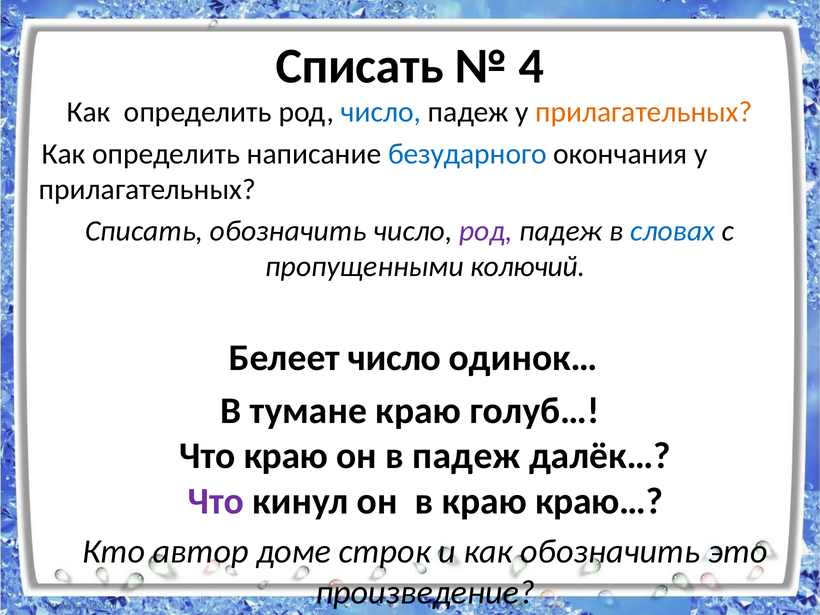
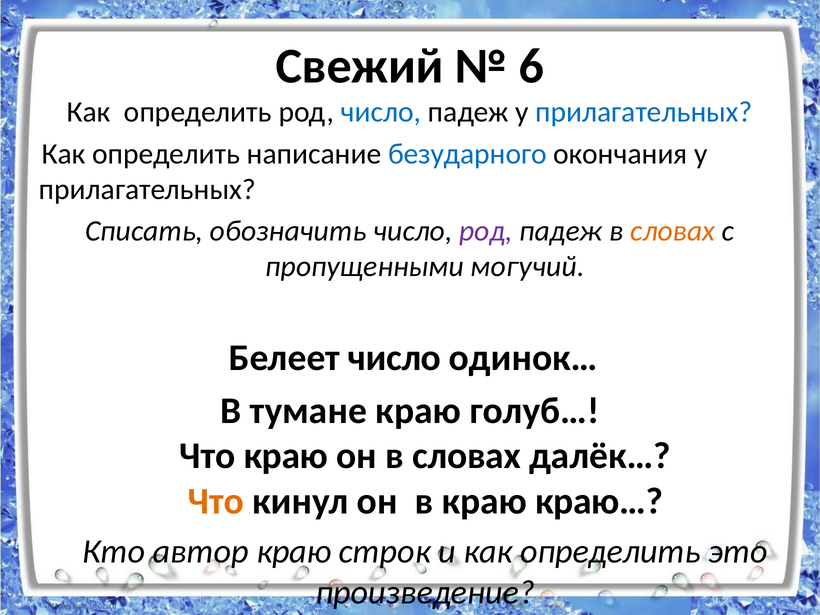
Списать at (360, 66): Списать -> Свежий
4: 4 -> 6
прилагательных at (644, 112) colour: orange -> blue
словах at (673, 231) colour: blue -> orange
колючий: колючий -> могучий
он в падеж: падеж -> словах
Что at (216, 501) colour: purple -> orange
автор доме: доме -> краю
и как обозначить: обозначить -> определить
